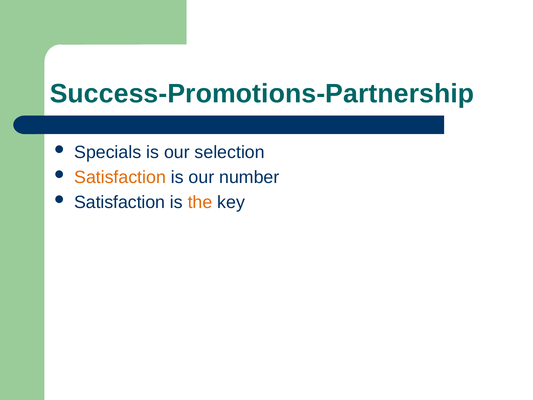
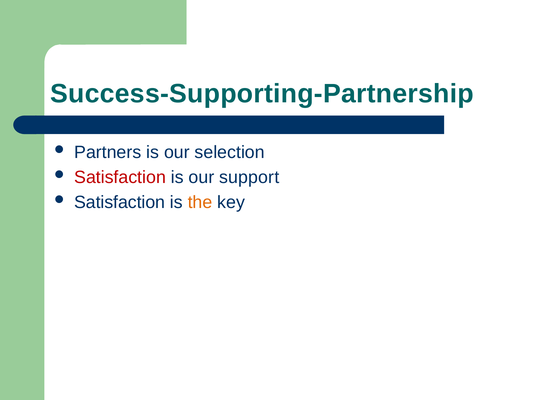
Success-Promotions-Partnership: Success-Promotions-Partnership -> Success-Supporting-Partnership
Specials: Specials -> Partners
Satisfaction at (120, 177) colour: orange -> red
number: number -> support
